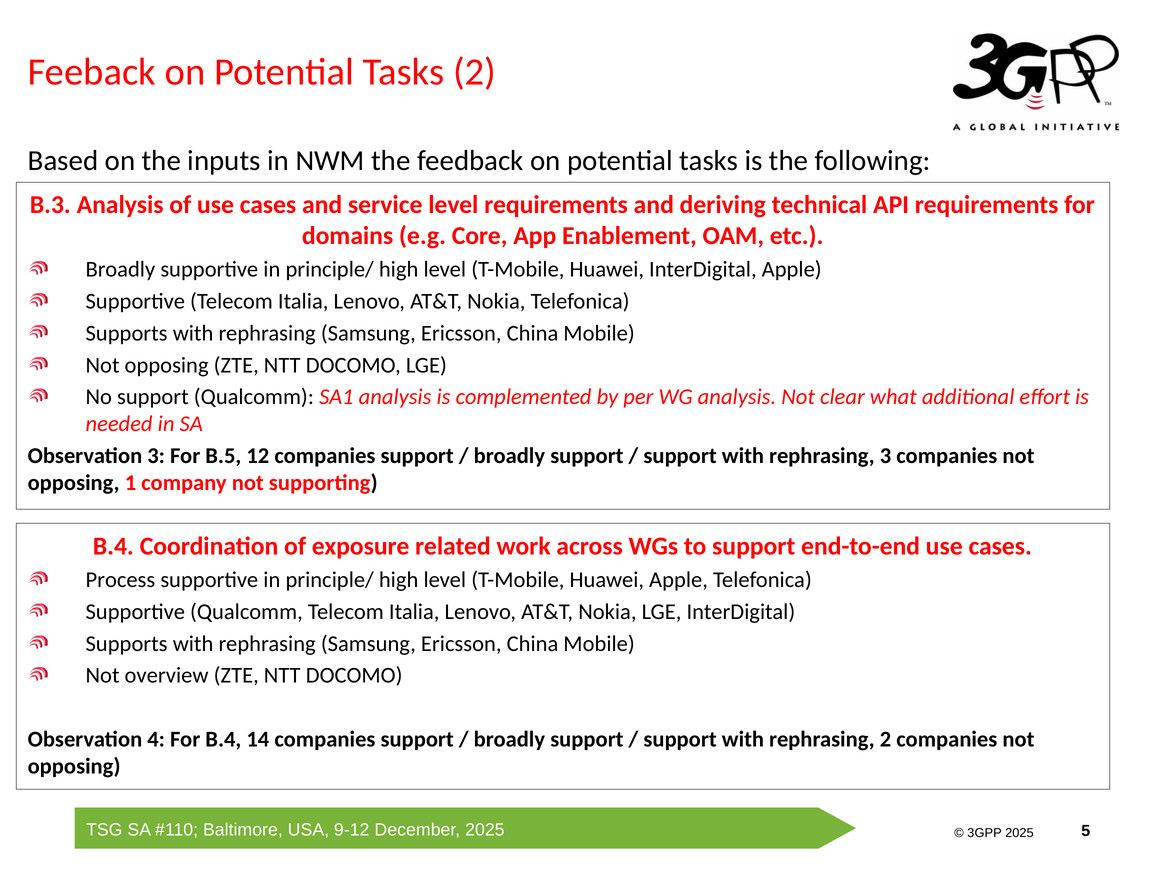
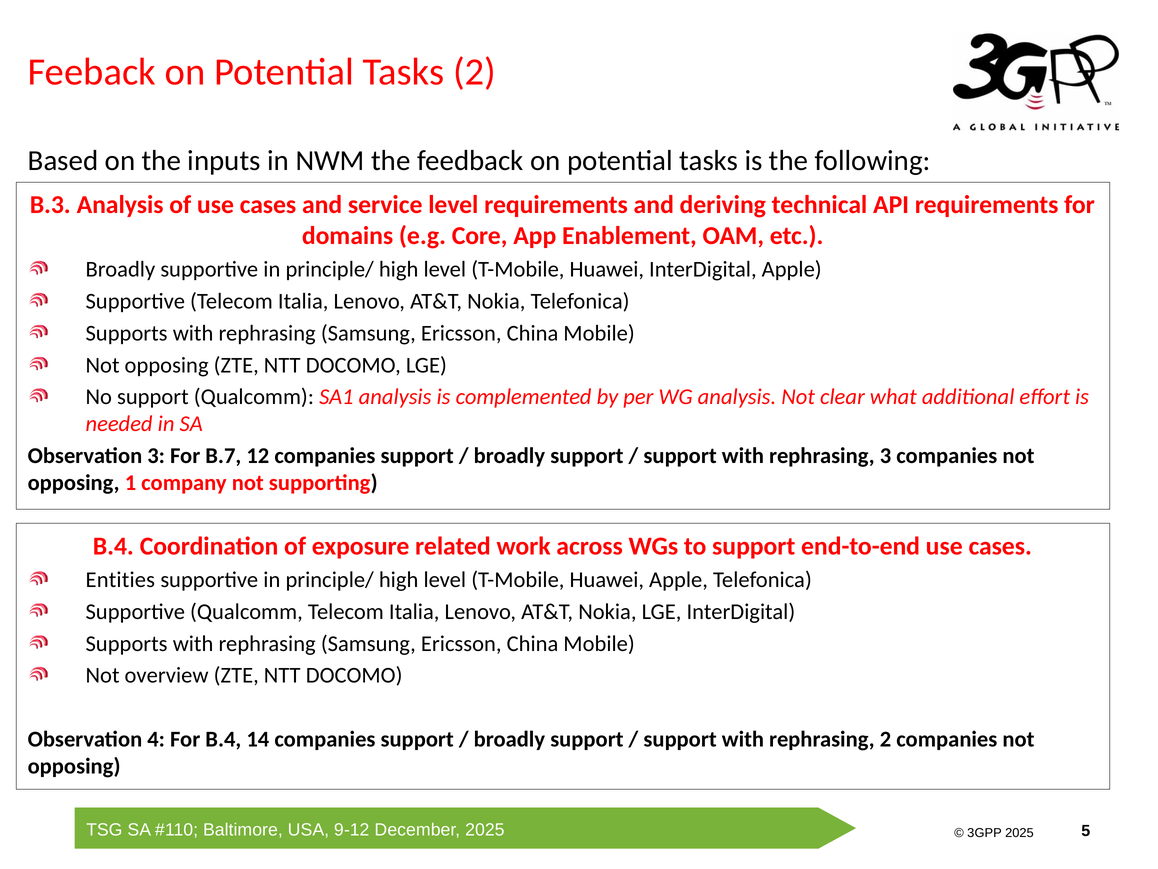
B.5: B.5 -> B.7
Process: Process -> Entities
